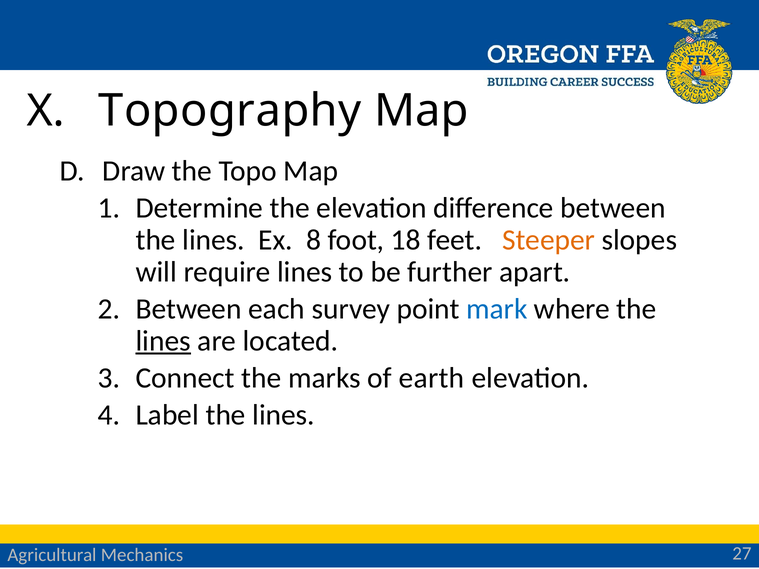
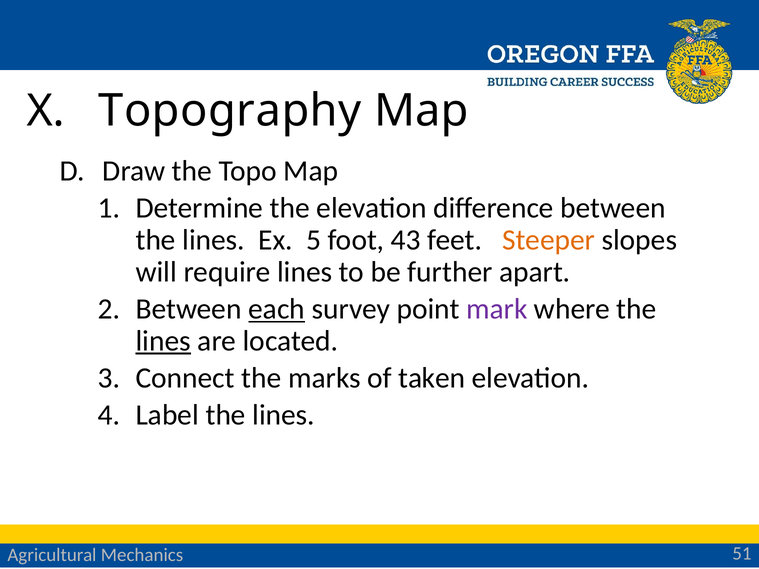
8: 8 -> 5
18: 18 -> 43
each underline: none -> present
mark colour: blue -> purple
earth: earth -> taken
27: 27 -> 51
